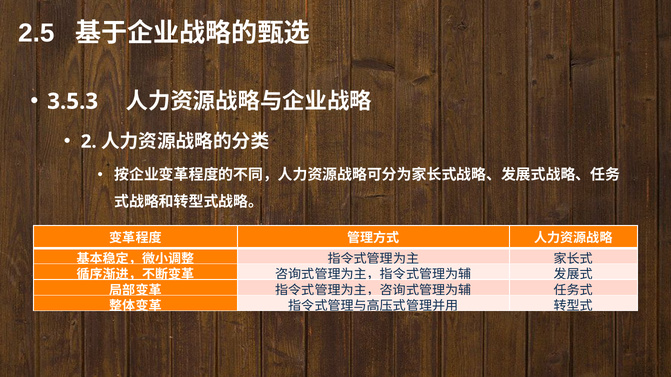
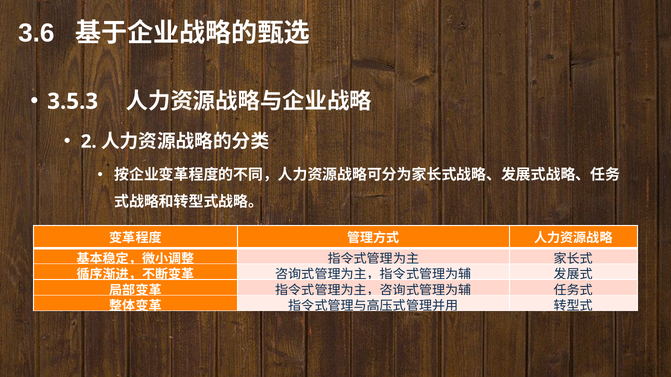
2.5: 2.5 -> 3.6
